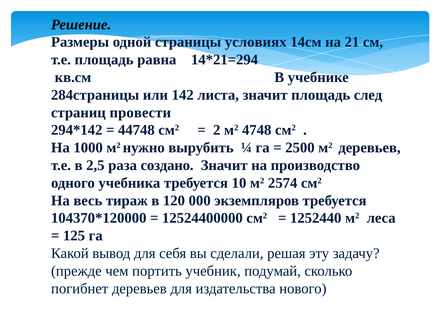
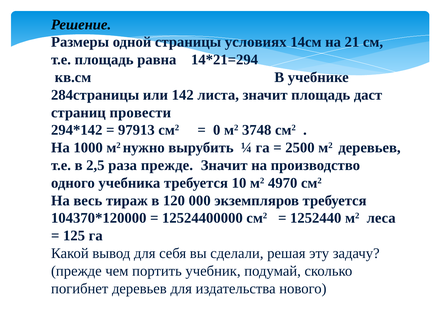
след: след -> даст
44748: 44748 -> 97913
2: 2 -> 0
4748: 4748 -> 3748
раза создано: создано -> прежде
2574: 2574 -> 4970
